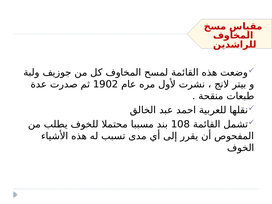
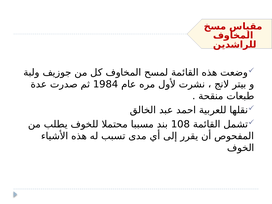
1902: 1902 -> 1984
